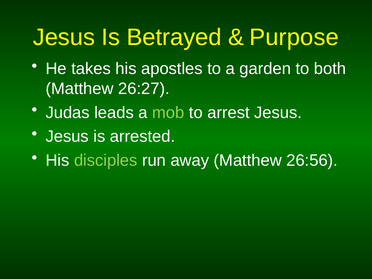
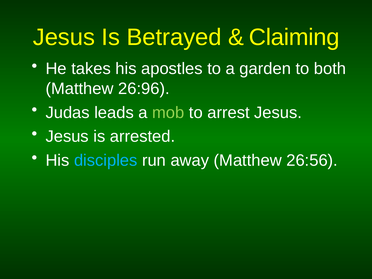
Purpose: Purpose -> Claiming
26:27: 26:27 -> 26:96
disciples colour: light green -> light blue
